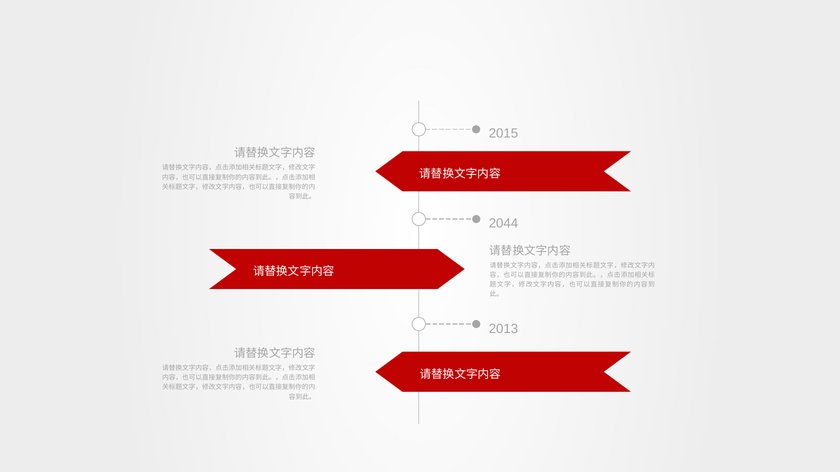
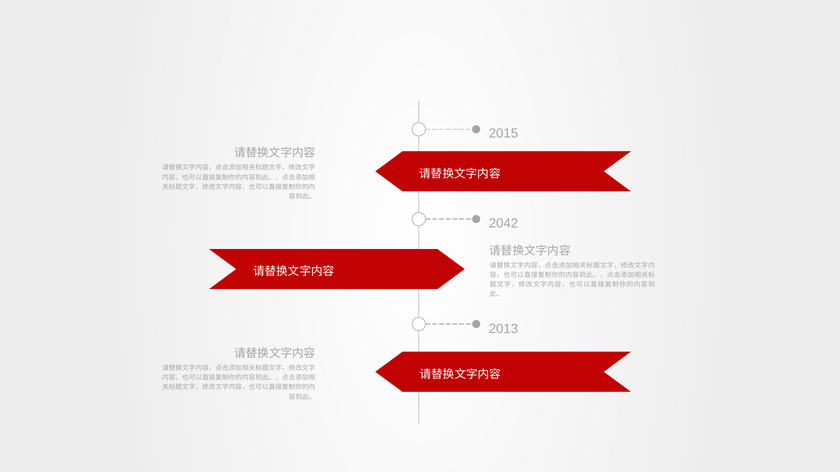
2044: 2044 -> 2042
